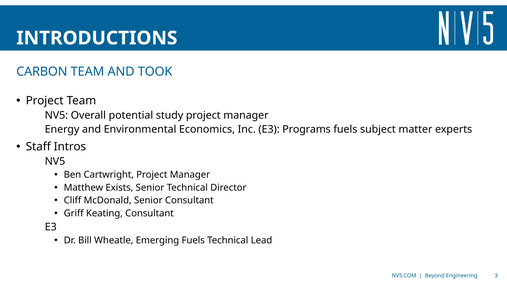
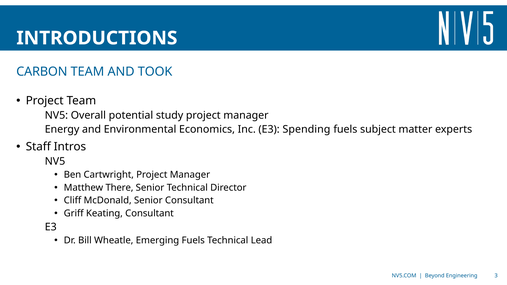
Programs: Programs -> Spending
Exists: Exists -> There
